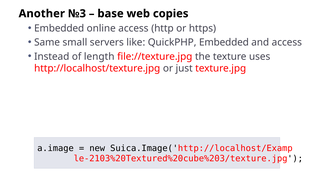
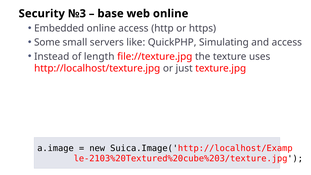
Another: Another -> Security
web copies: copies -> online
Same: Same -> Some
QuickPHP Embedded: Embedded -> Simulating
